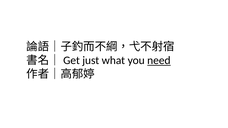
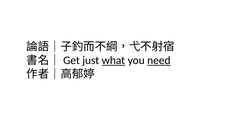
what underline: none -> present
